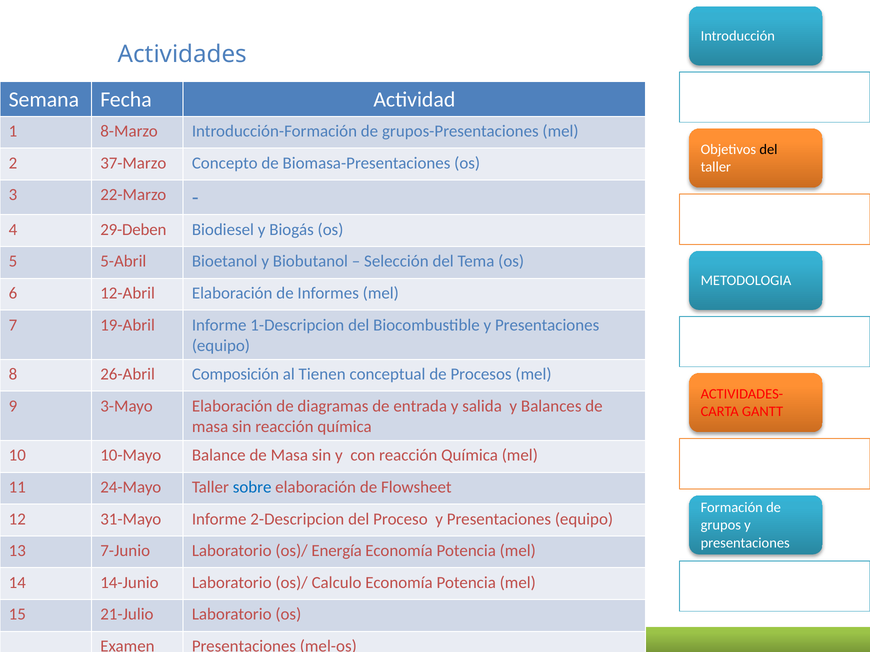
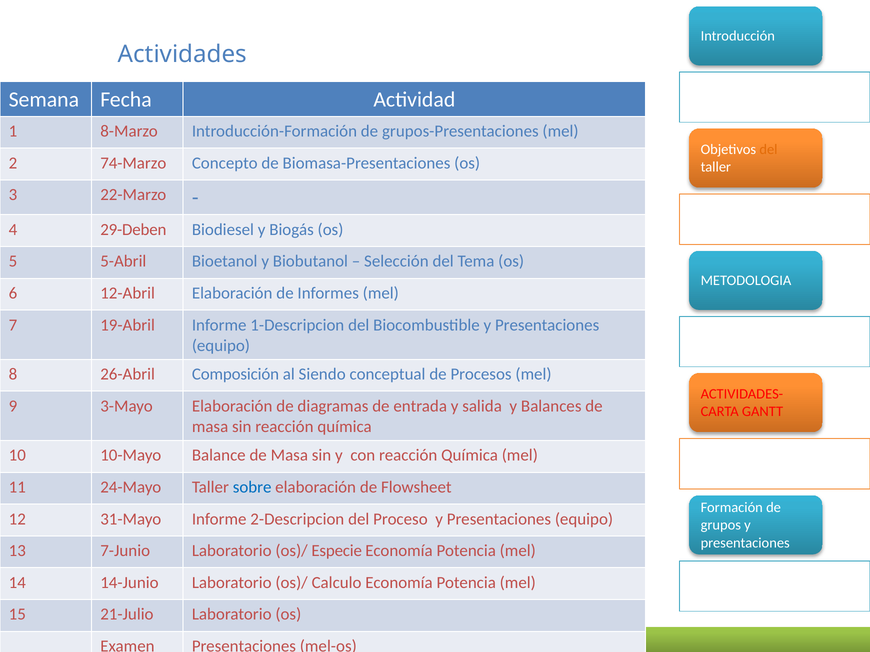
del at (768, 150) colour: black -> orange
37-Marzo: 37-Marzo -> 74-Marzo
Tienen: Tienen -> Siendo
Energía: Energía -> Especie
